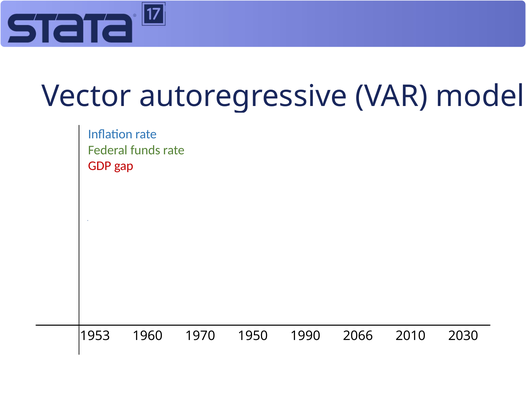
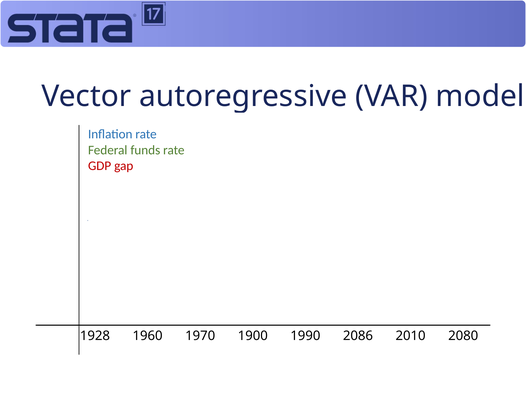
1953: 1953 -> 1928
1950: 1950 -> 1900
2066: 2066 -> 2086
2030: 2030 -> 2080
